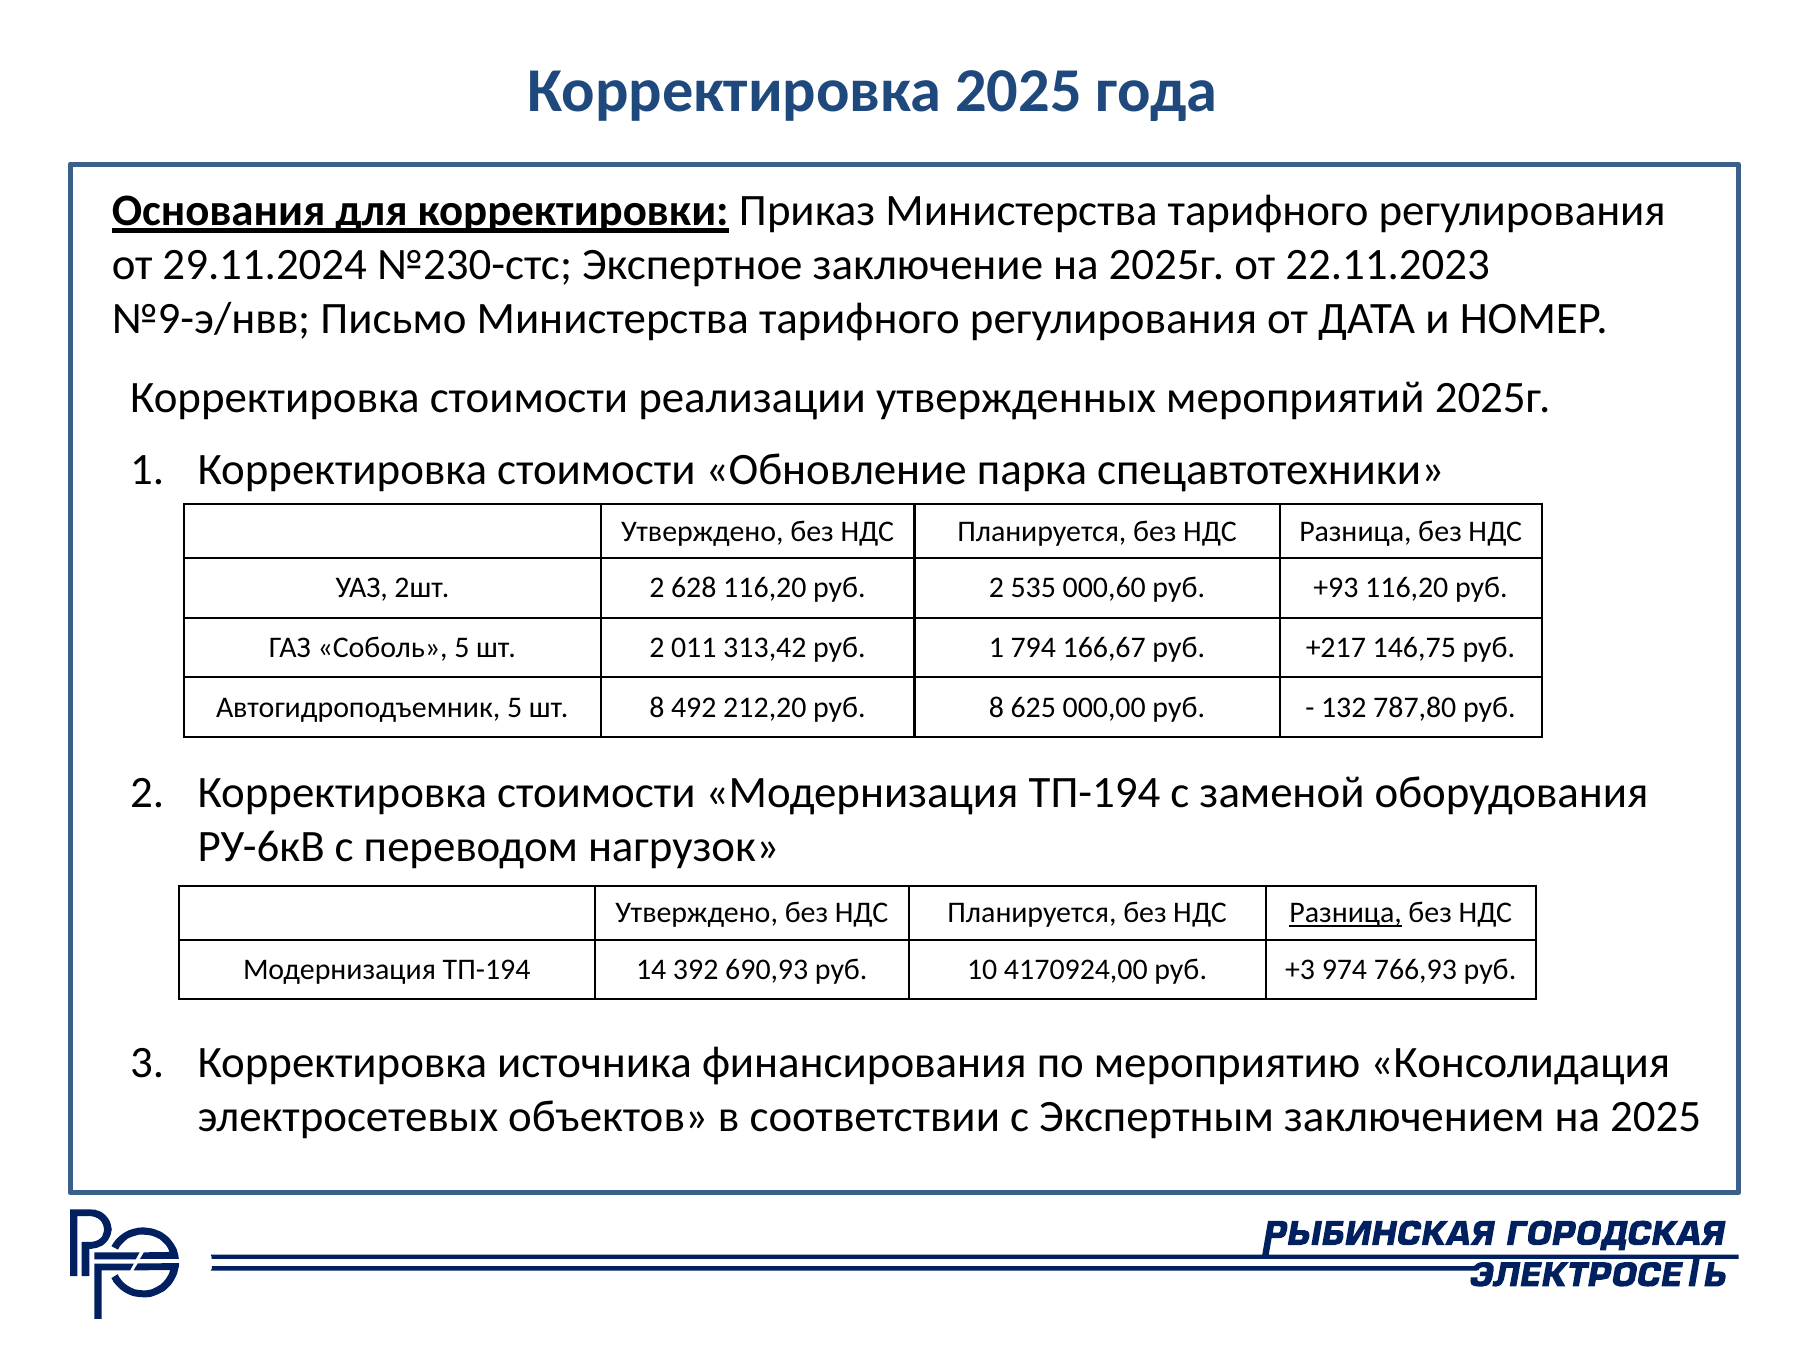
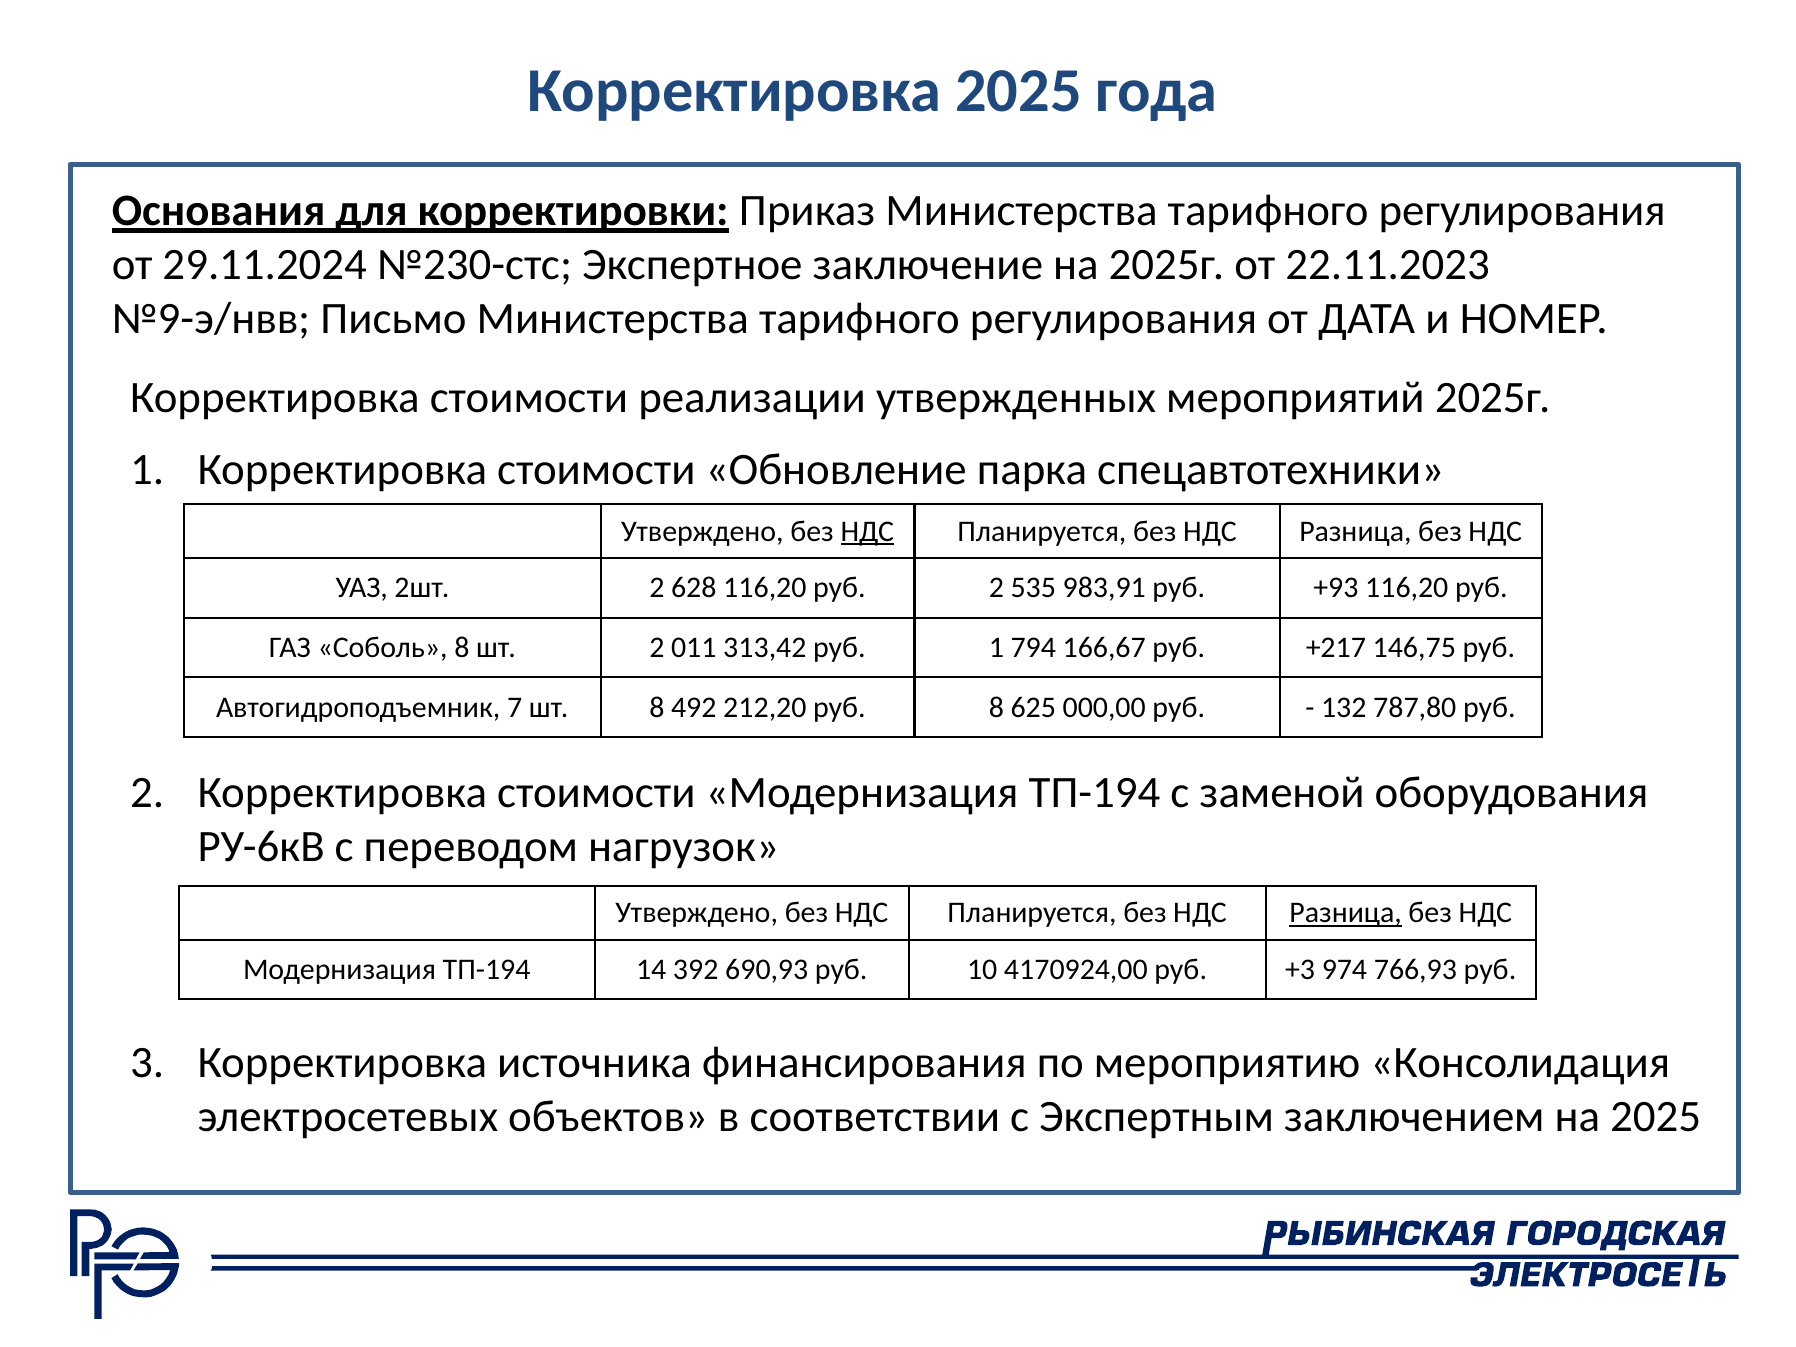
НДС at (867, 531) underline: none -> present
000,60: 000,60 -> 983,91
Соболь 5: 5 -> 8
Автогидроподъемник 5: 5 -> 7
